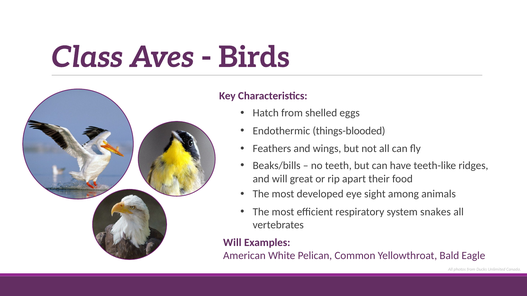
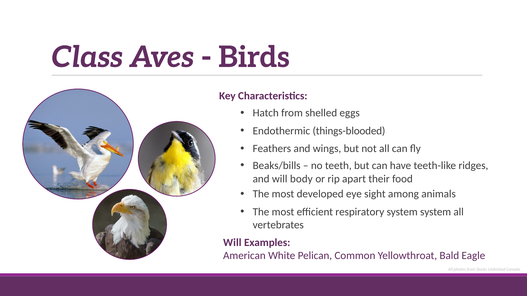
great: great -> body
system snakes: snakes -> system
